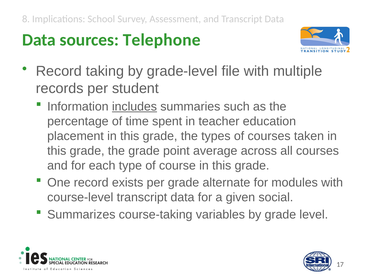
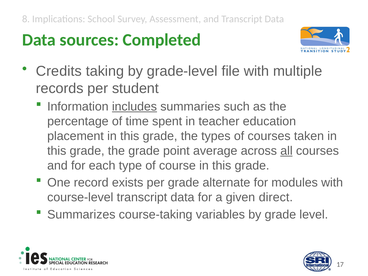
Telephone: Telephone -> Completed
Record at (59, 71): Record -> Credits
all underline: none -> present
social: social -> direct
